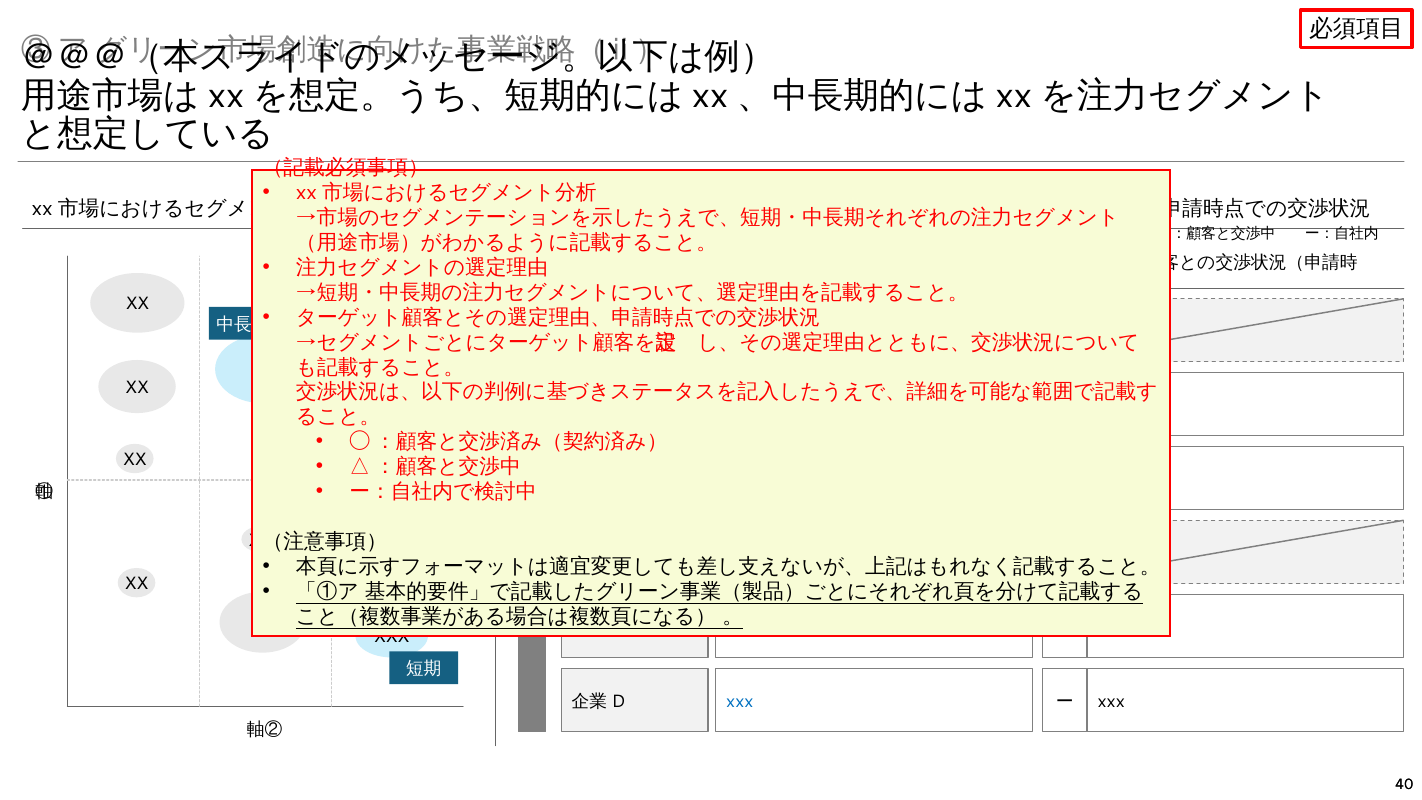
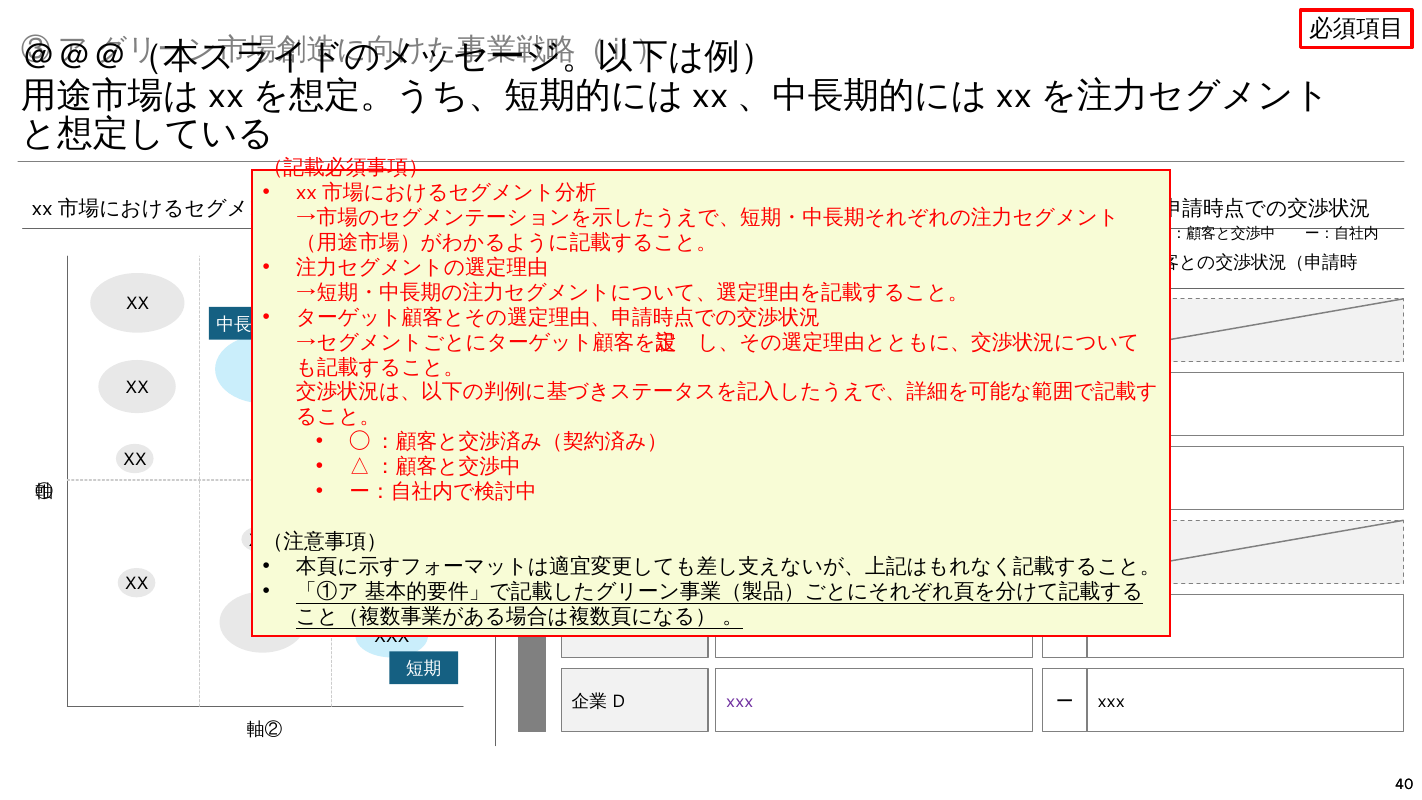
xxx at (740, 701) colour: blue -> purple
